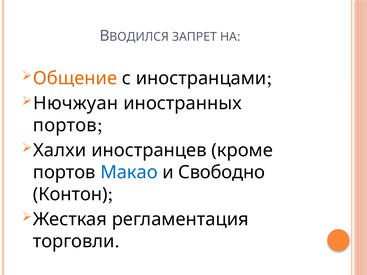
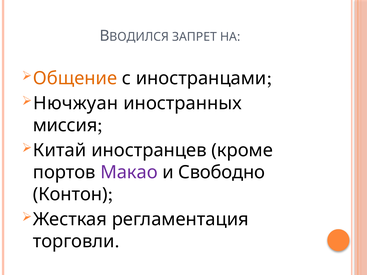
портов at (65, 125): портов -> миссия
Халхи: Халхи -> Китай
Макао colour: blue -> purple
